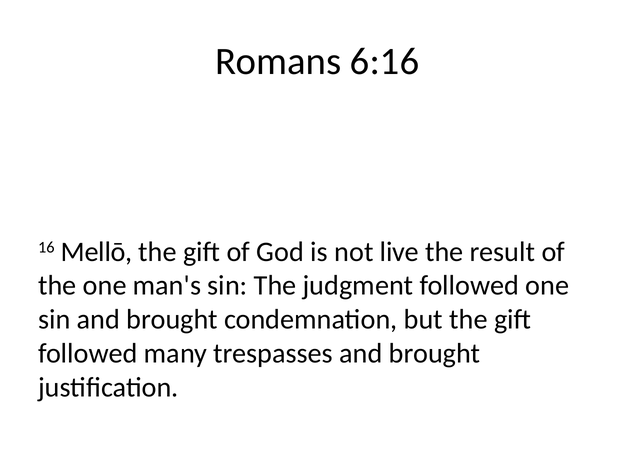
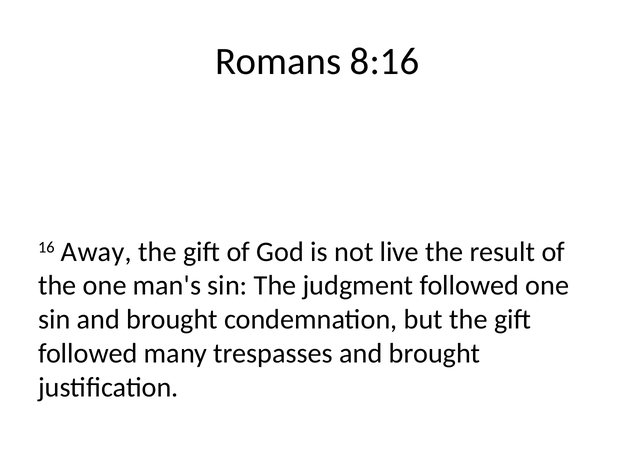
6:16: 6:16 -> 8:16
Mellō: Mellō -> Away
